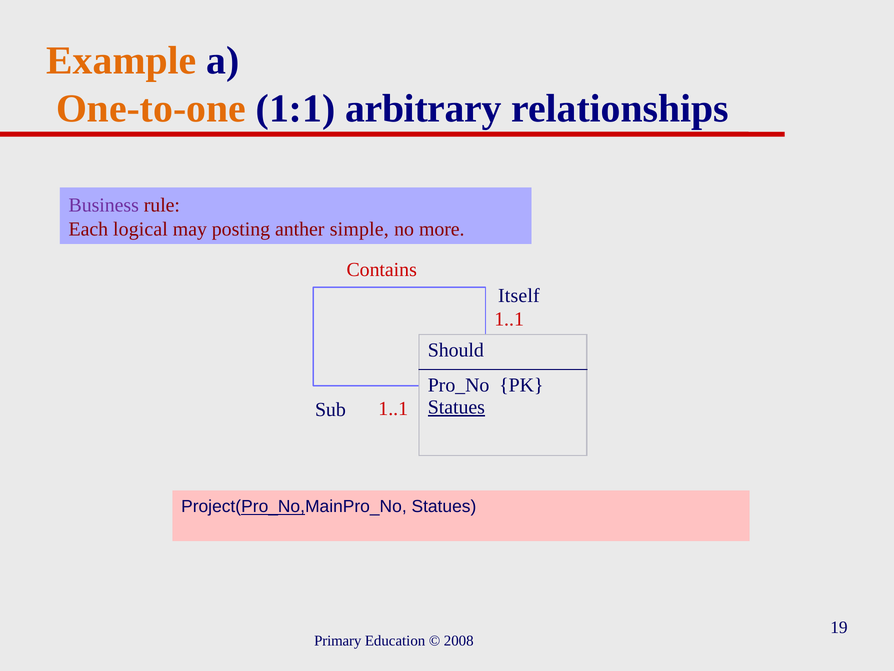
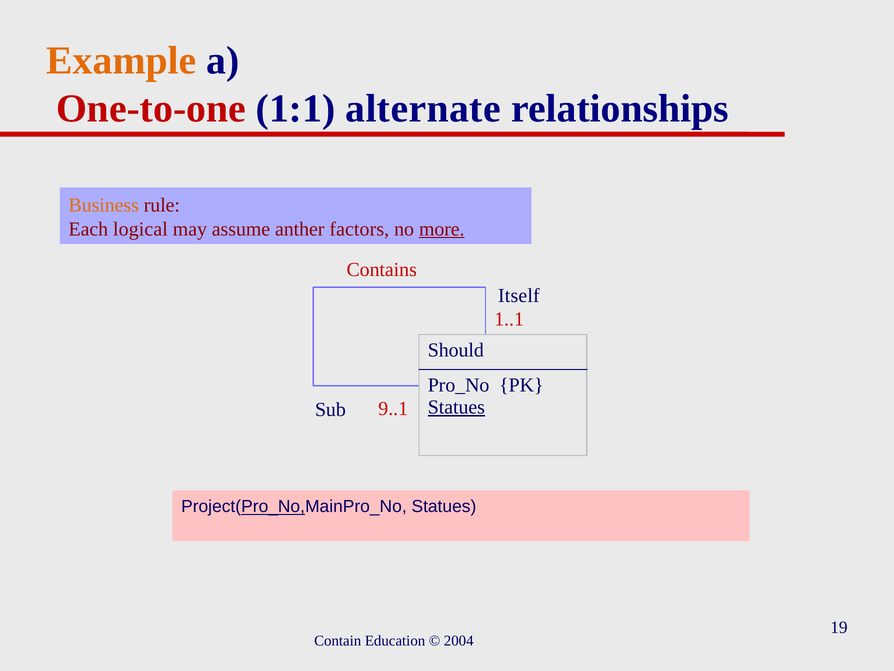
One-to-one colour: orange -> red
arbitrary: arbitrary -> alternate
Business colour: purple -> orange
posting: posting -> assume
simple: simple -> factors
more underline: none -> present
1..1 at (393, 408): 1..1 -> 9..1
Primary: Primary -> Contain
2008: 2008 -> 2004
